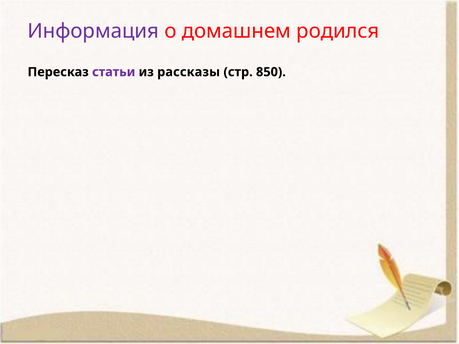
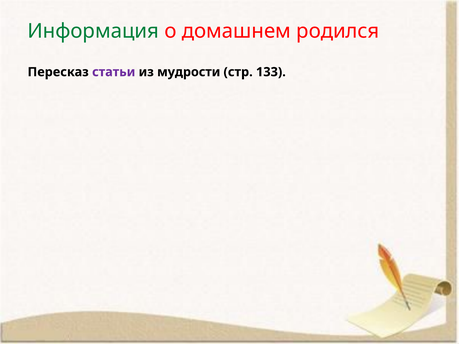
Информация colour: purple -> green
рассказы: рассказы -> мудрости
850: 850 -> 133
